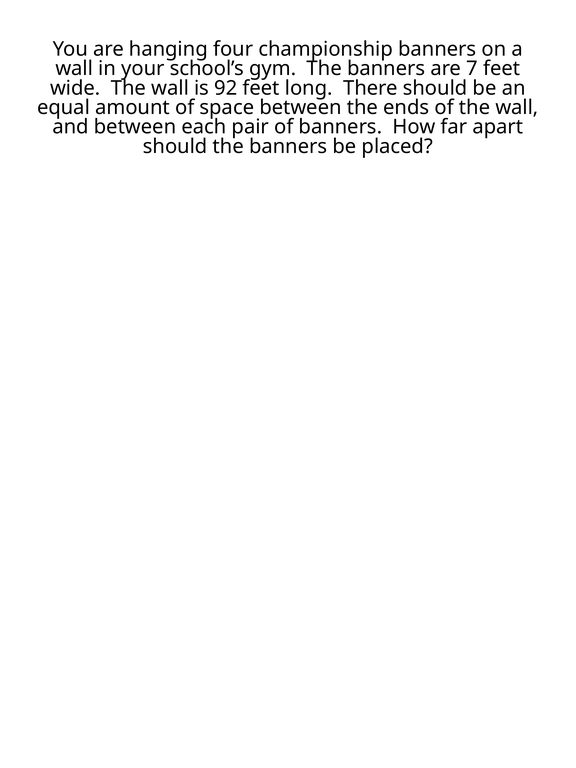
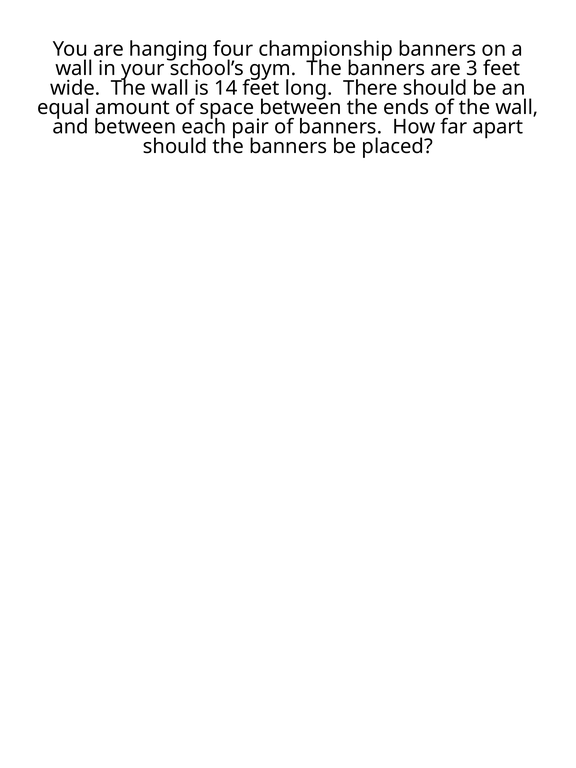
7: 7 -> 3
92: 92 -> 14
